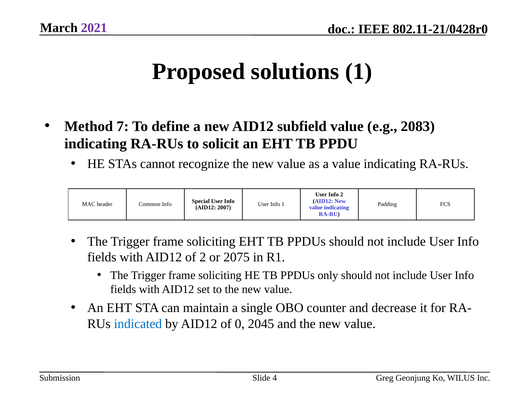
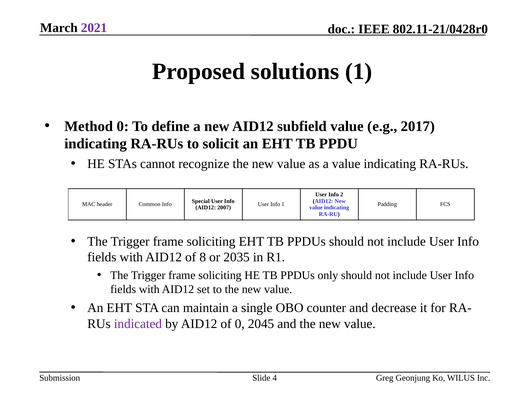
Method 7: 7 -> 0
2083: 2083 -> 2017
of 2: 2 -> 8
2075: 2075 -> 2035
indicated colour: blue -> purple
